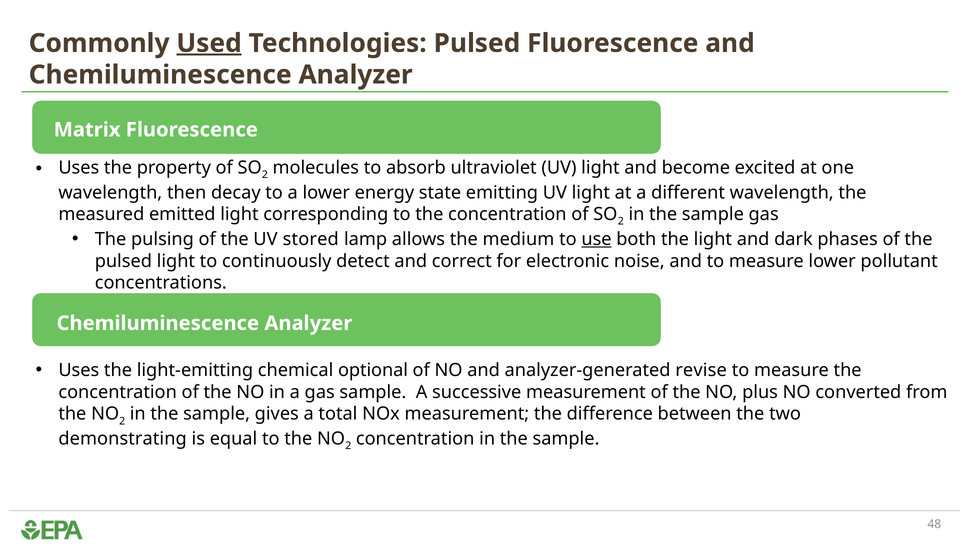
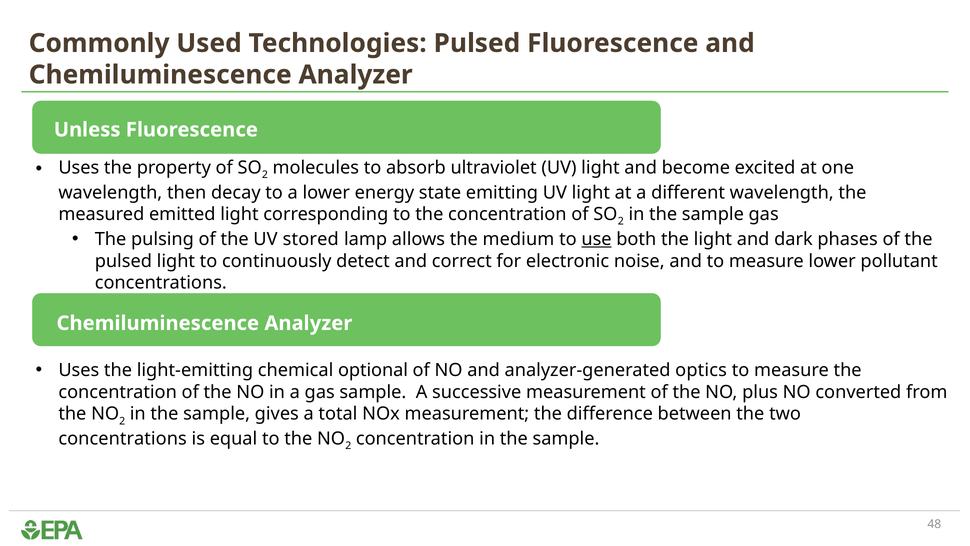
Used underline: present -> none
Matrix: Matrix -> Unless
revise: revise -> optics
demonstrating at (123, 438): demonstrating -> concentrations
